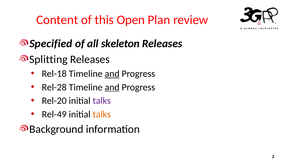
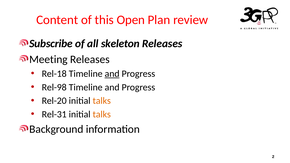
Specified: Specified -> Subscribe
Splitting: Splitting -> Meeting
Rel-28: Rel-28 -> Rel-98
and at (112, 87) underline: present -> none
talks at (102, 101) colour: purple -> orange
Rel-49: Rel-49 -> Rel-31
